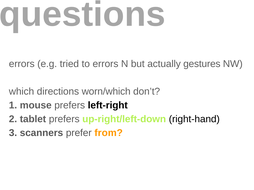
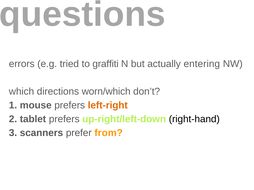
to errors: errors -> graffiti
gestures: gestures -> entering
left-right colour: black -> orange
